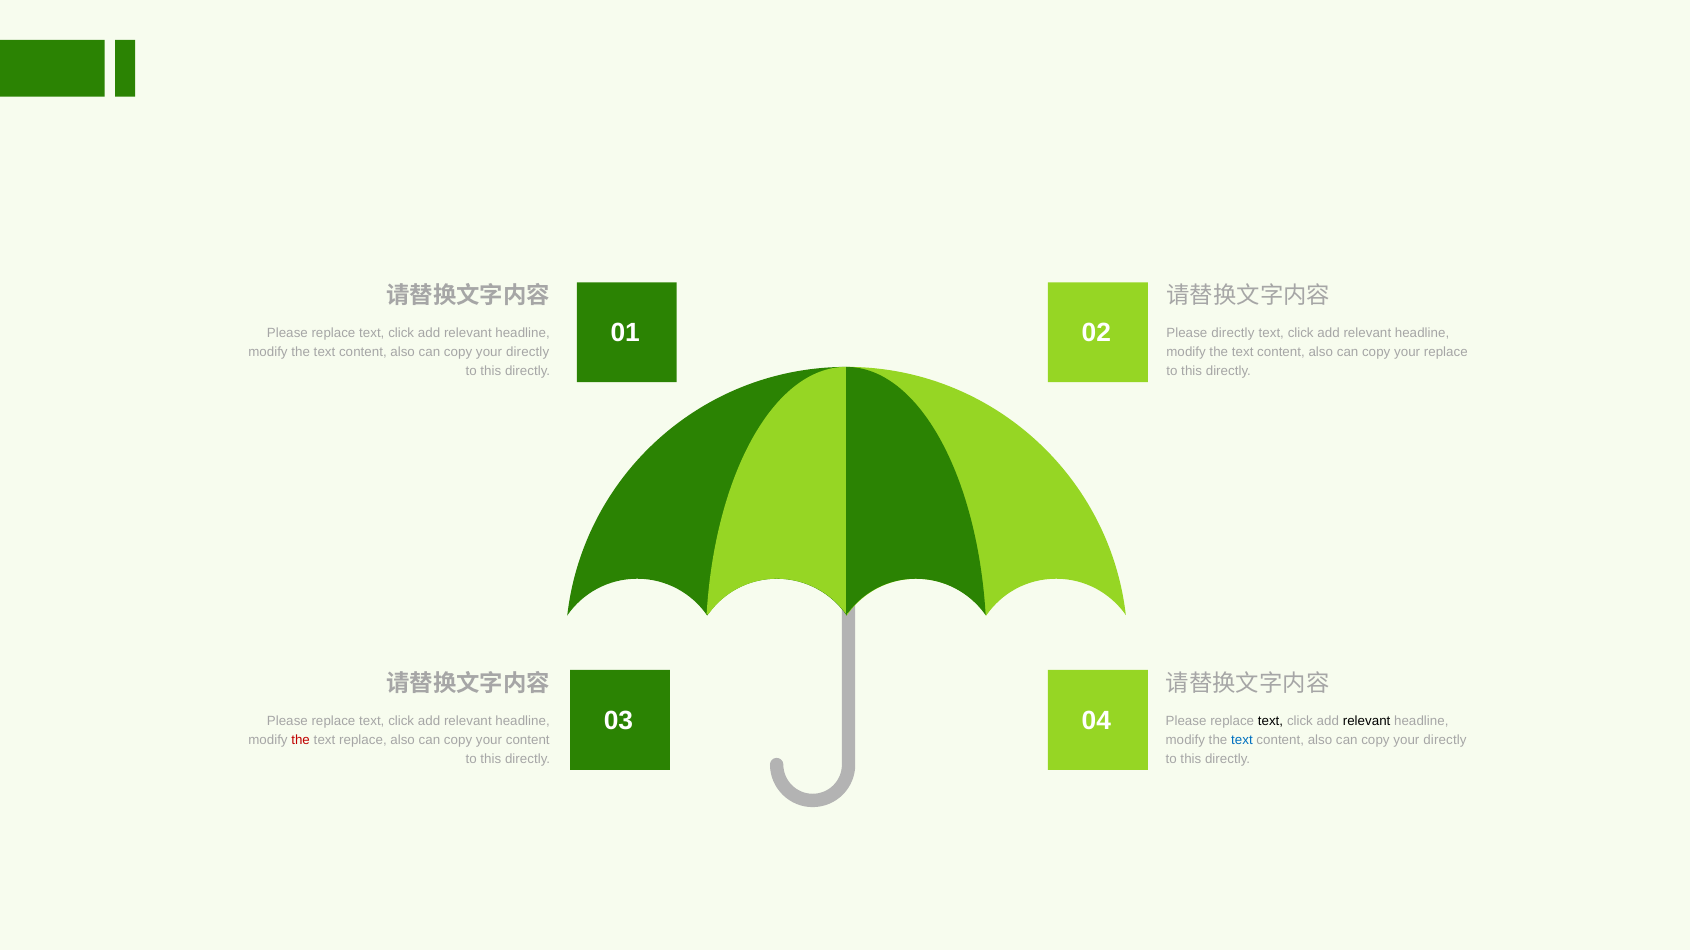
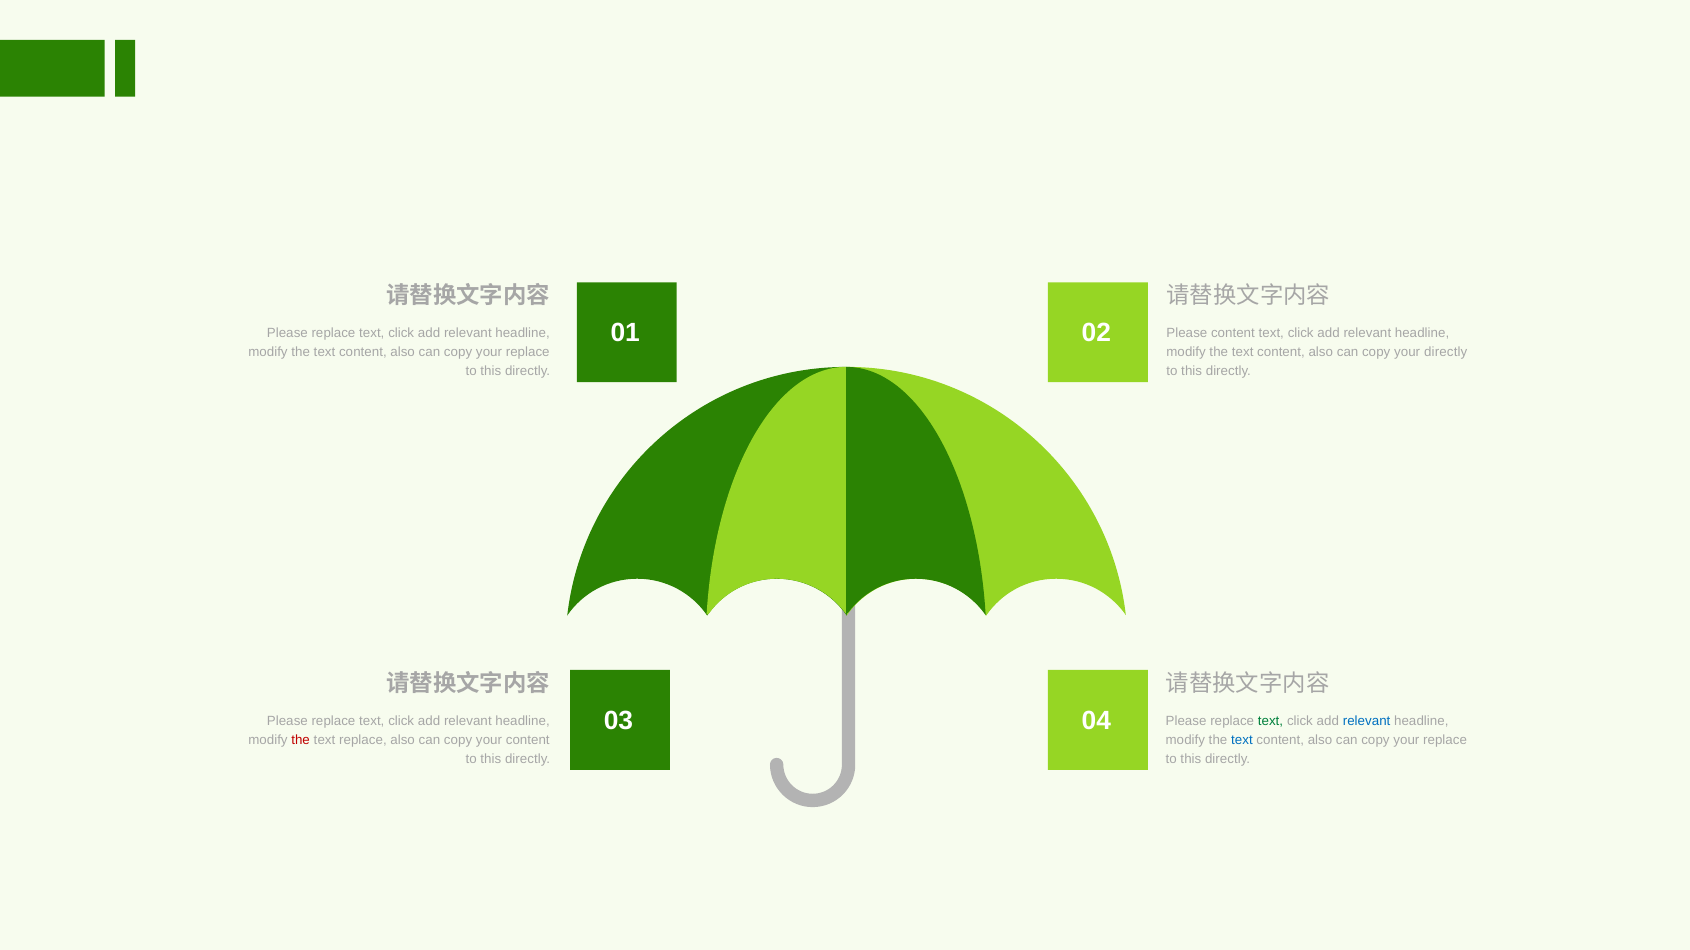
Please directly: directly -> content
directly at (528, 352): directly -> replace
your replace: replace -> directly
text at (1271, 721) colour: black -> green
relevant at (1367, 721) colour: black -> blue
directly at (1445, 740): directly -> replace
